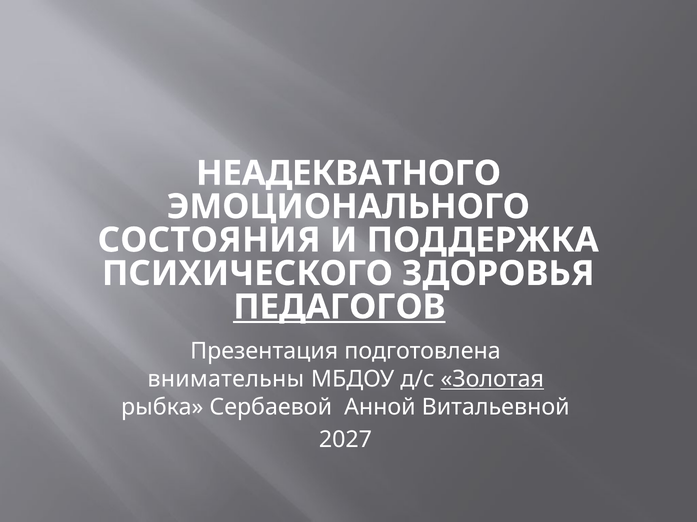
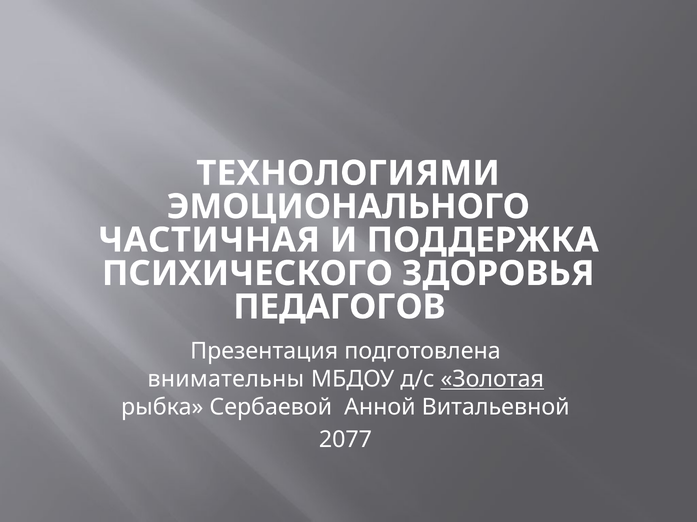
НЕАДЕКВАТНОГО: НЕАДЕКВАТНОГО -> ТЕХНОЛОГИЯМИ
СОСТОЯНИЯ: СОСТОЯНИЯ -> ЧАСТИЧНАЯ
ПЕДАГОГОВ underline: present -> none
2027: 2027 -> 2077
